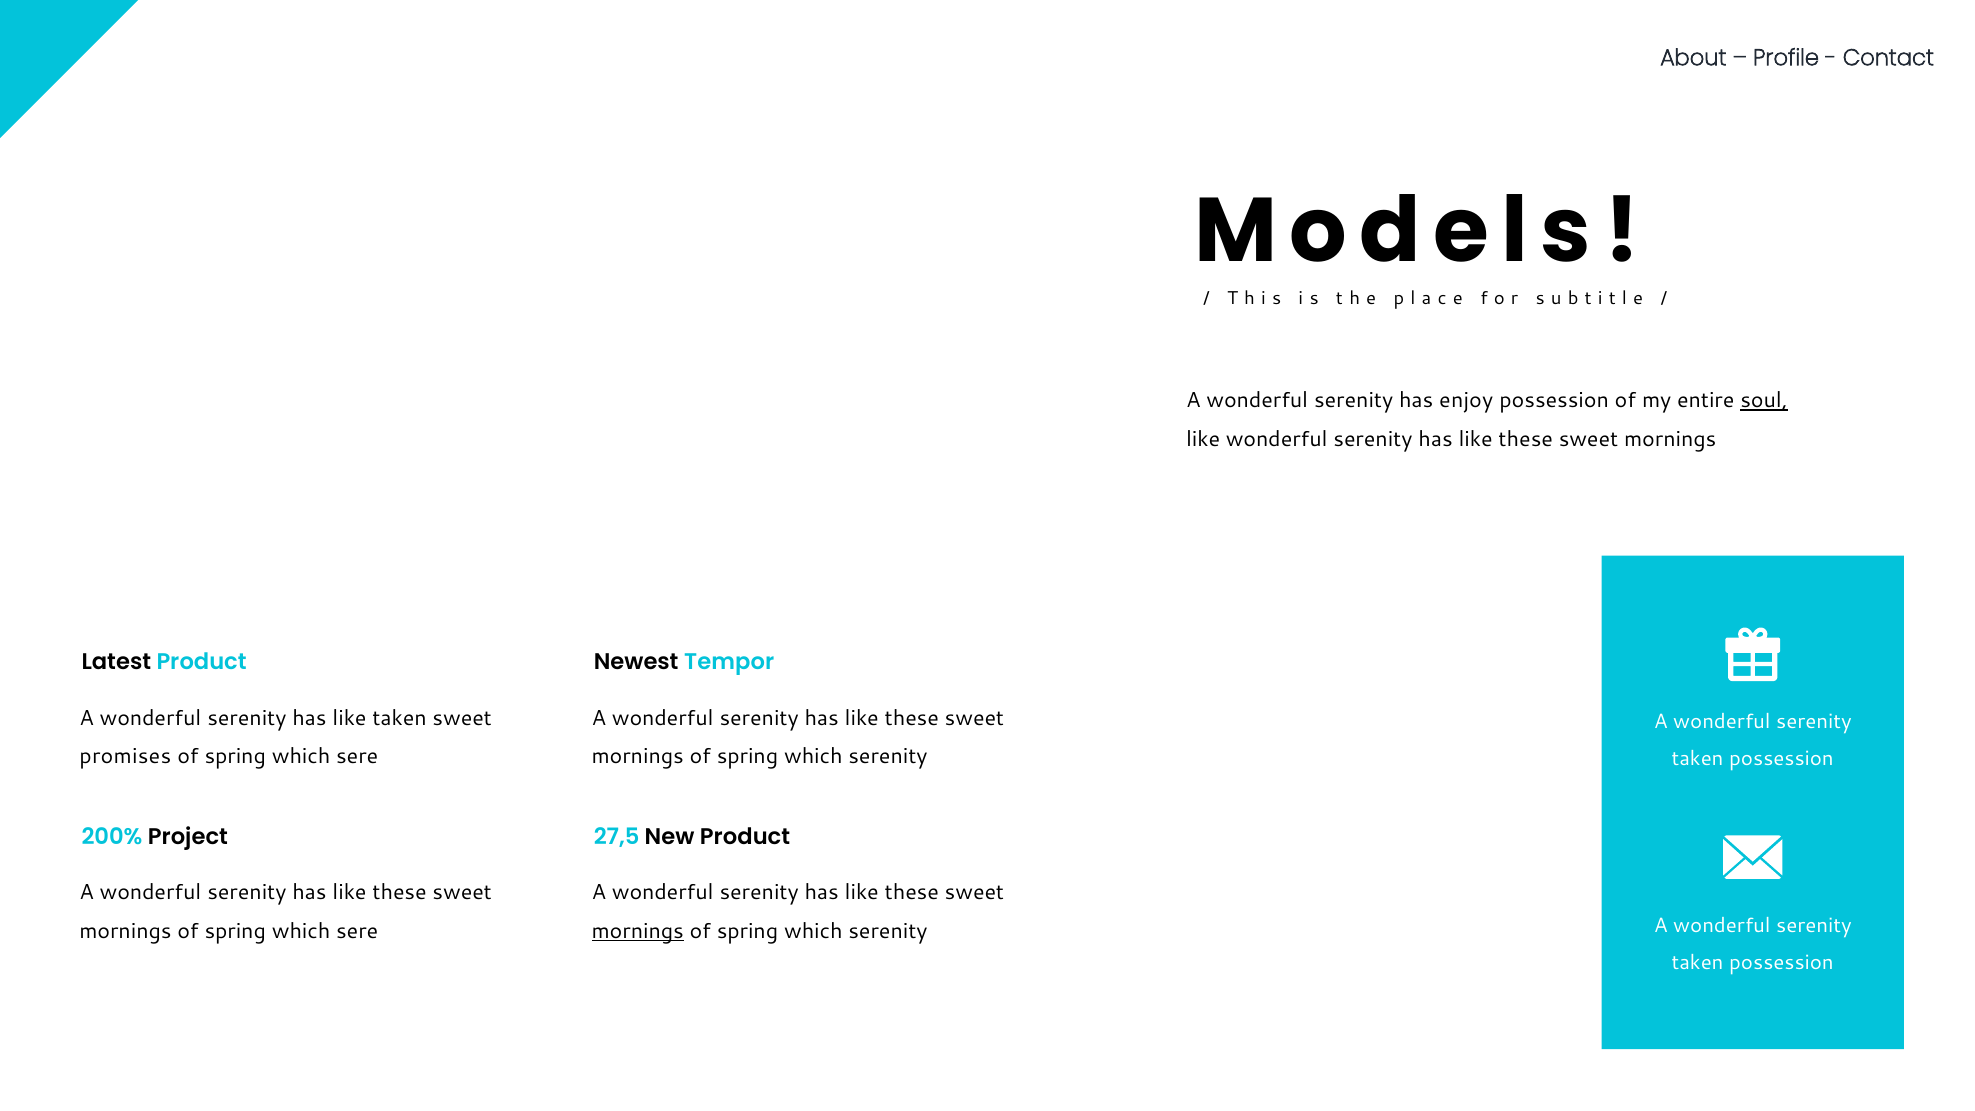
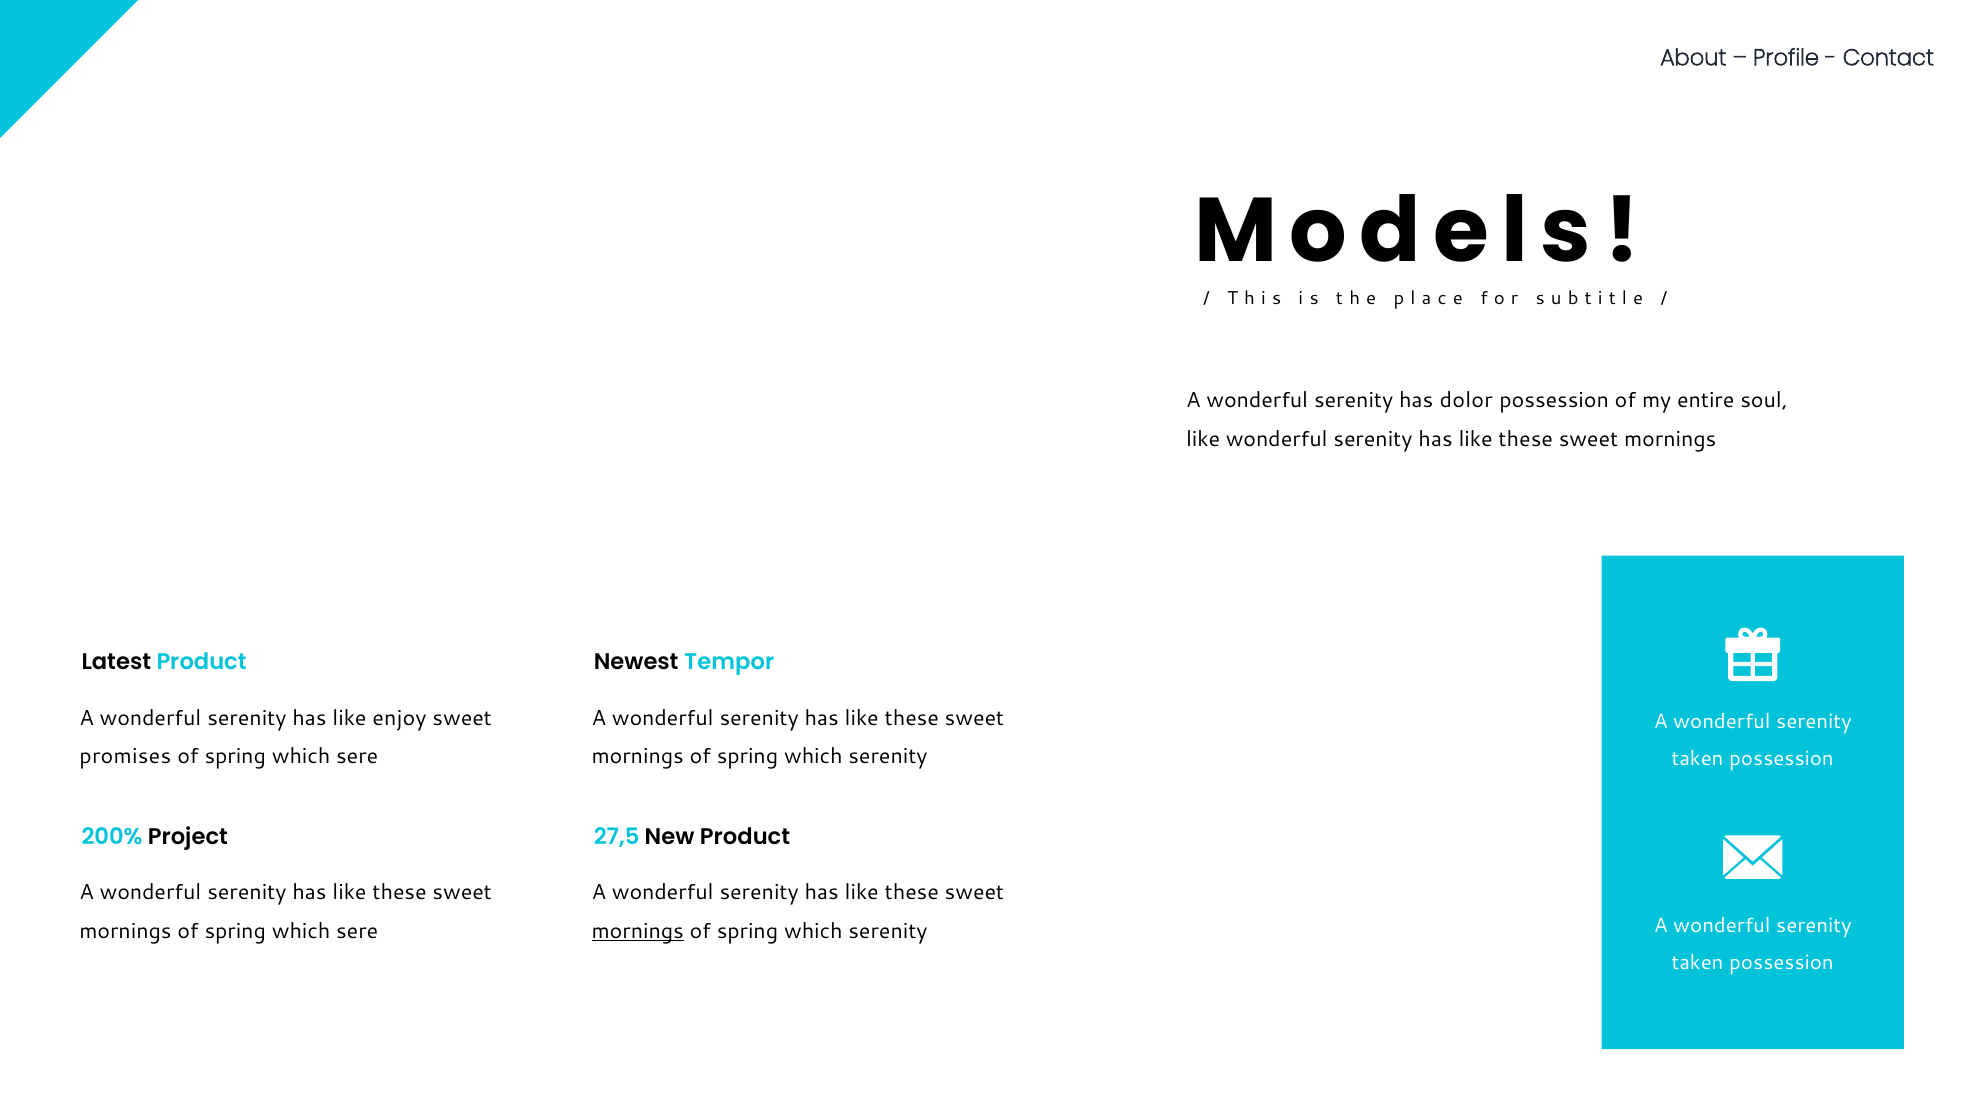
enjoy: enjoy -> dolor
soul underline: present -> none
like taken: taken -> enjoy
